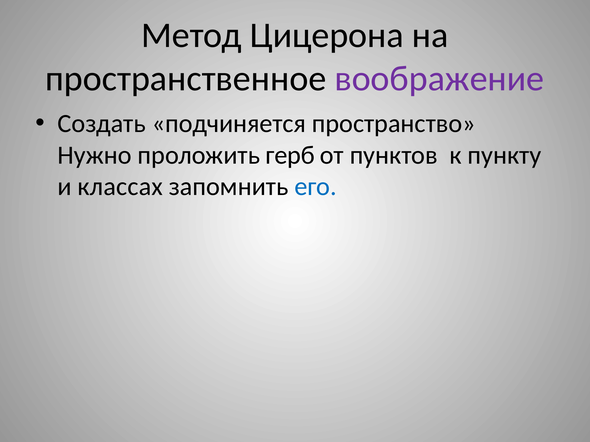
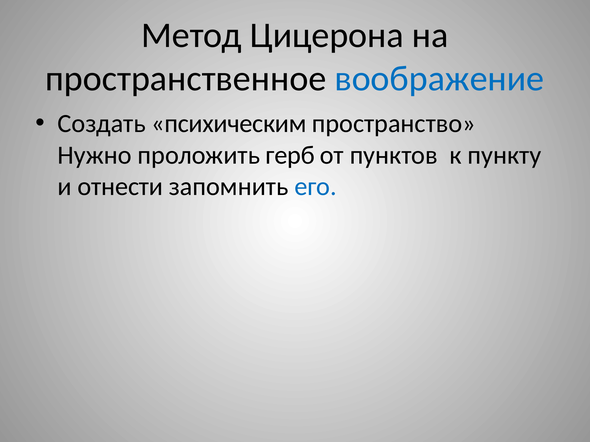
воображение colour: purple -> blue
подчиняется: подчиняется -> психическим
классах: классах -> отнести
